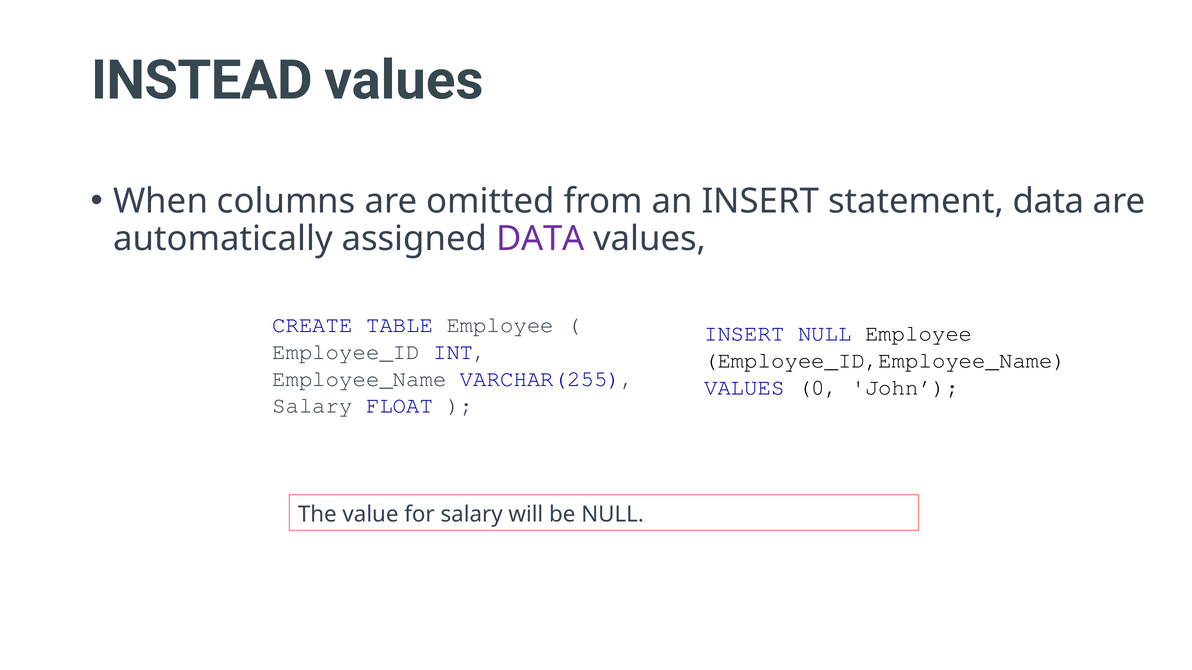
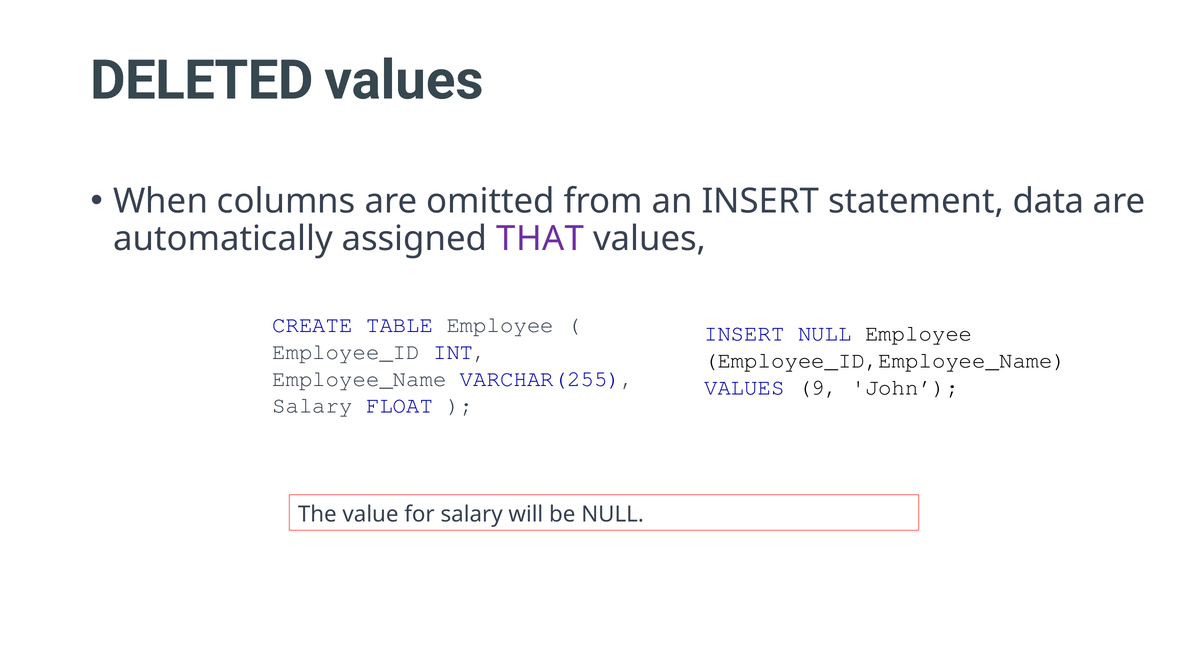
INSTEAD: INSTEAD -> DELETED
assigned DATA: DATA -> THAT
0: 0 -> 9
